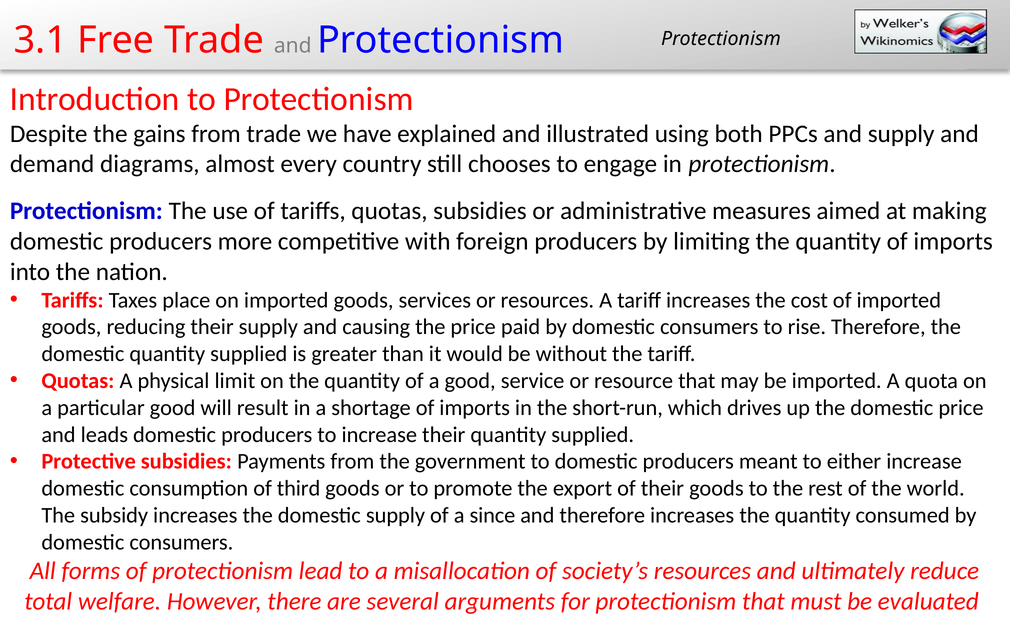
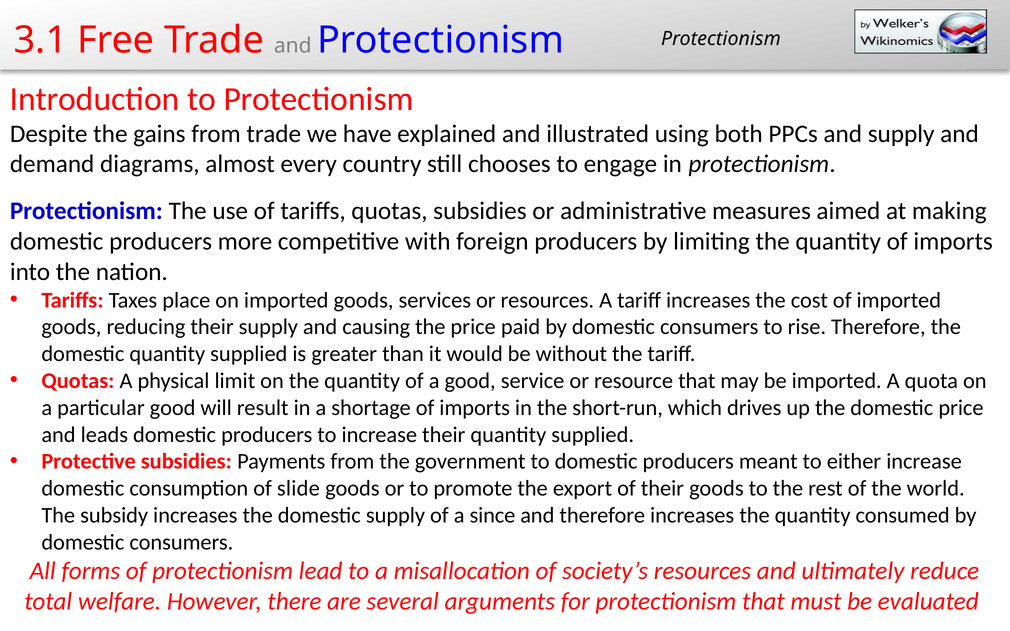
third: third -> slide
